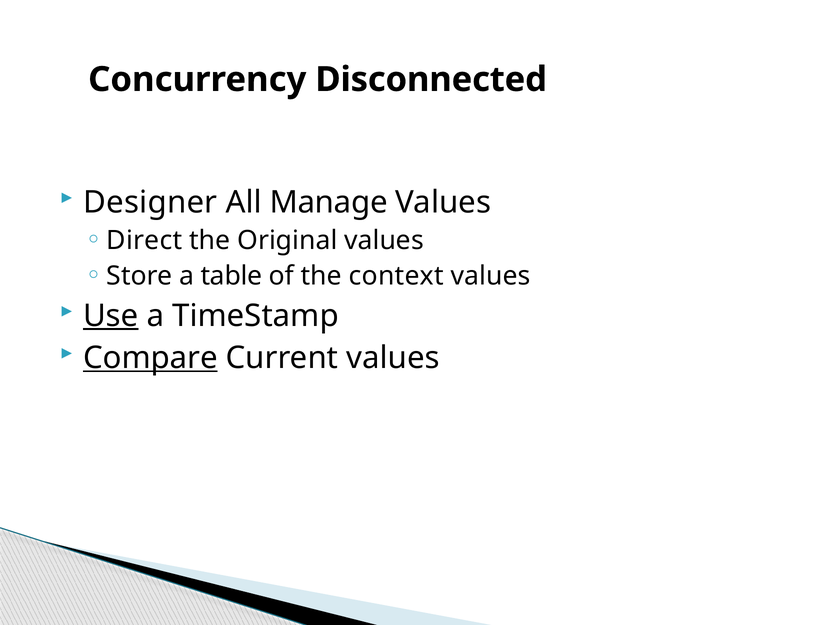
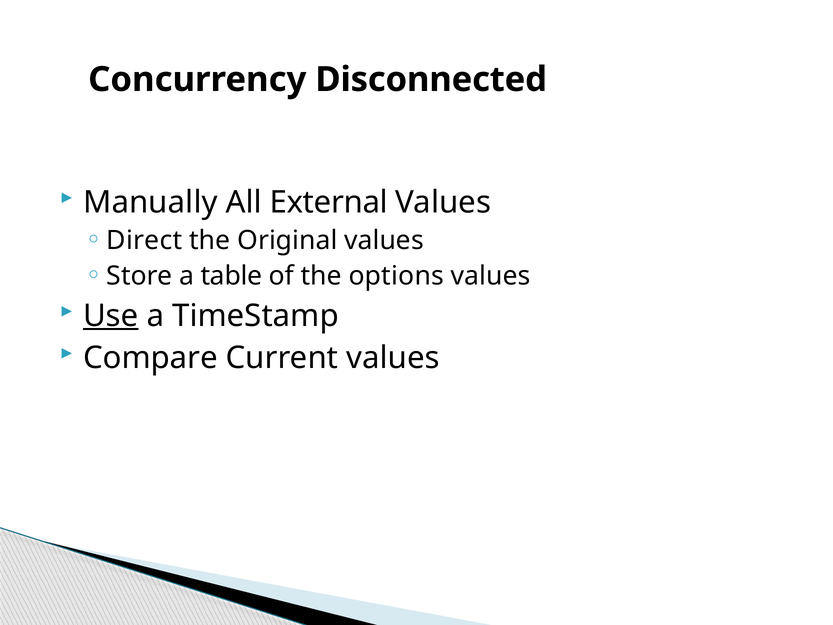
Designer: Designer -> Manually
Manage: Manage -> External
context: context -> options
Compare underline: present -> none
